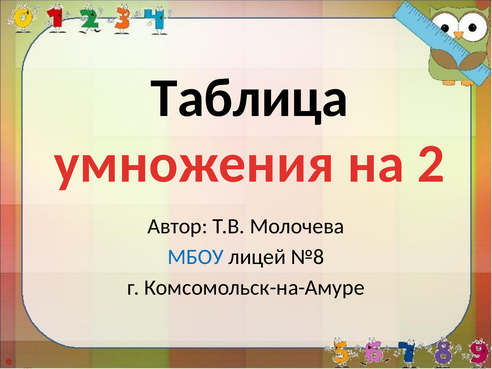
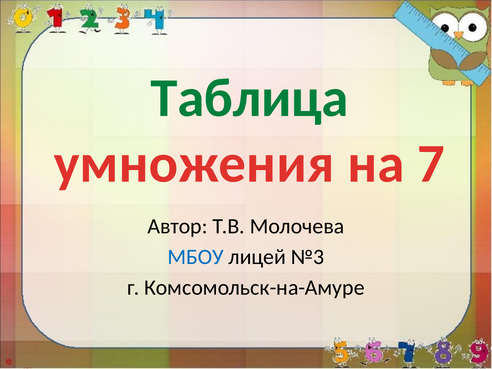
Таблица colour: black -> green
2: 2 -> 7
№8: №8 -> №3
